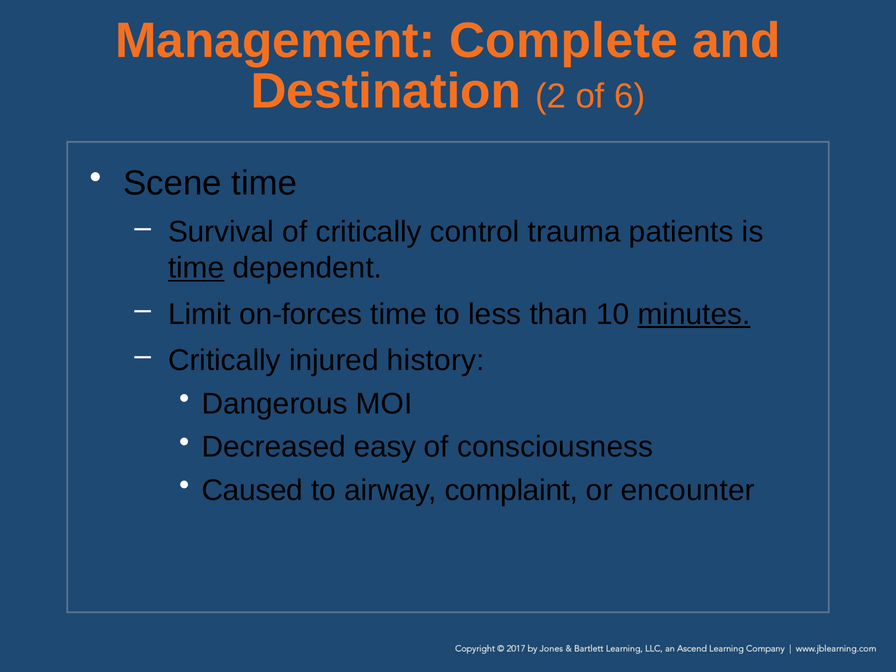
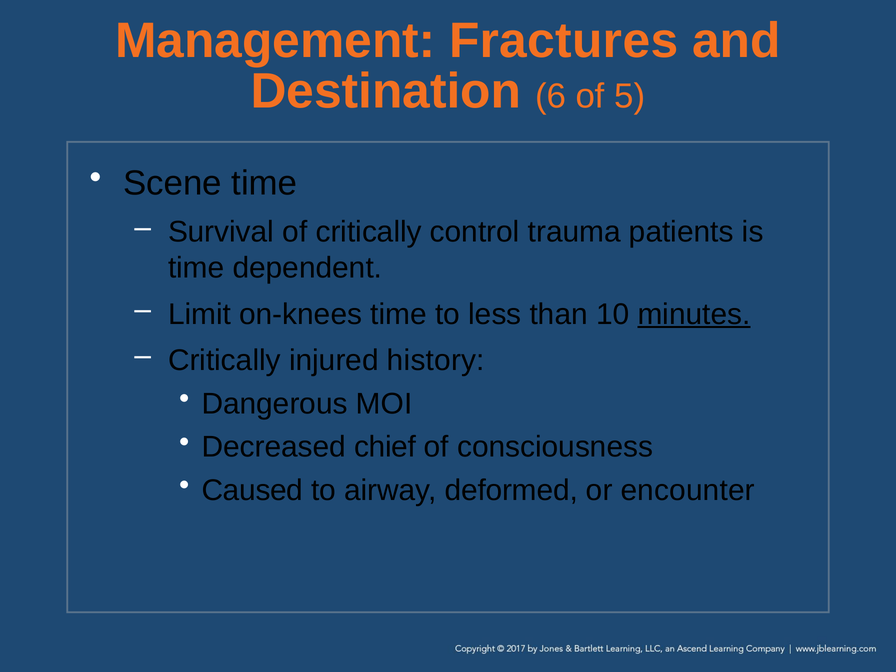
Complete: Complete -> Fractures
2: 2 -> 6
6: 6 -> 5
time at (196, 268) underline: present -> none
on-forces: on-forces -> on-knees
easy: easy -> chief
complaint: complaint -> deformed
